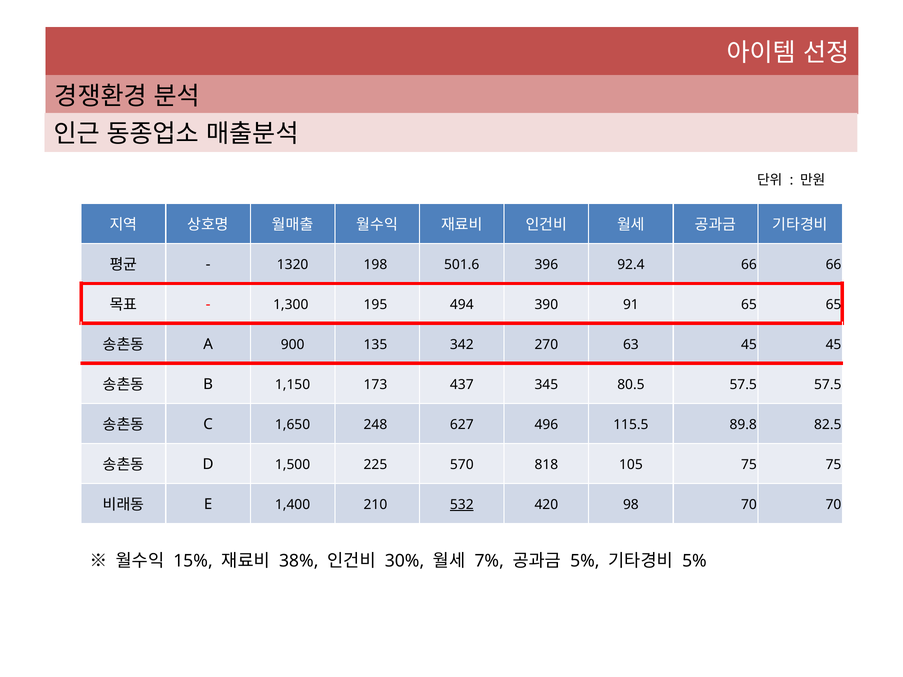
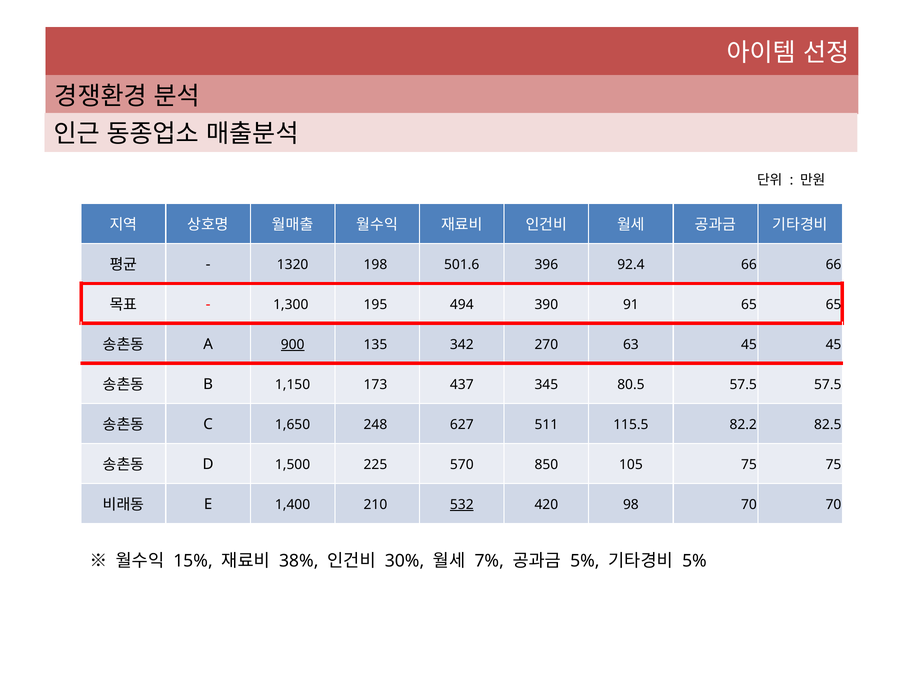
900 underline: none -> present
496: 496 -> 511
89.8: 89.8 -> 82.2
818: 818 -> 850
